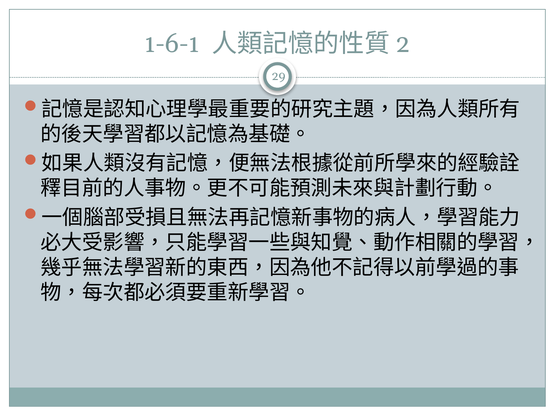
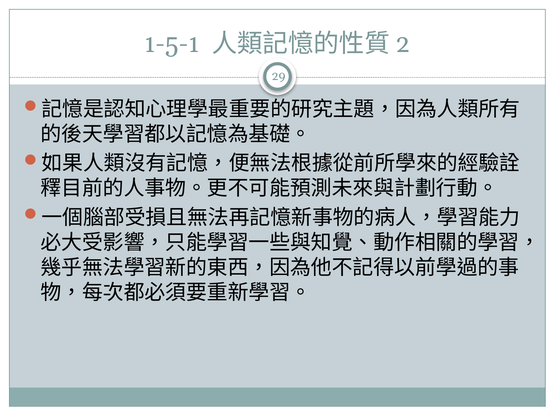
1-6-1: 1-6-1 -> 1-5-1
